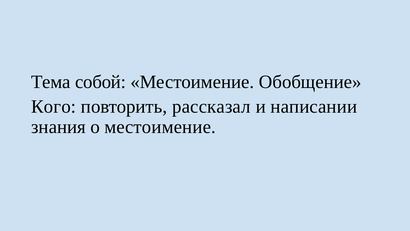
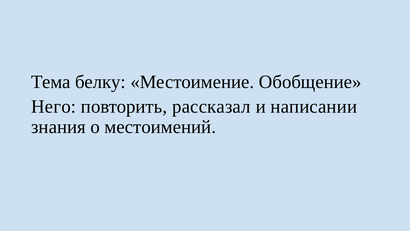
собой: собой -> белку
Кого: Кого -> Него
о местоимение: местоимение -> местоимений
